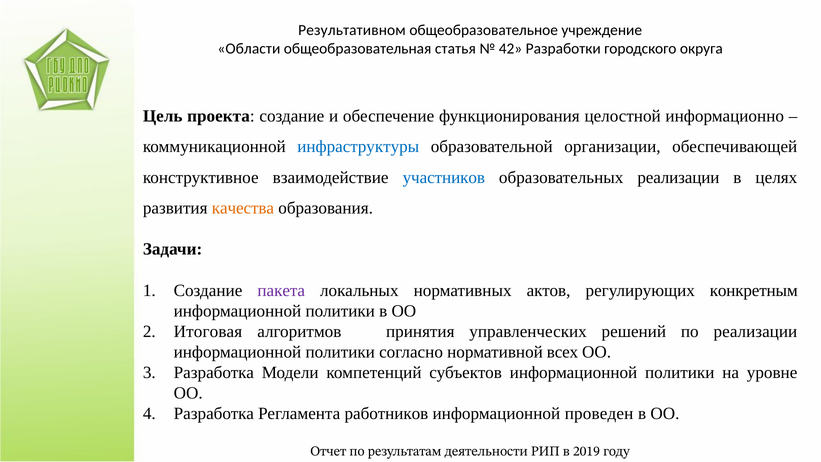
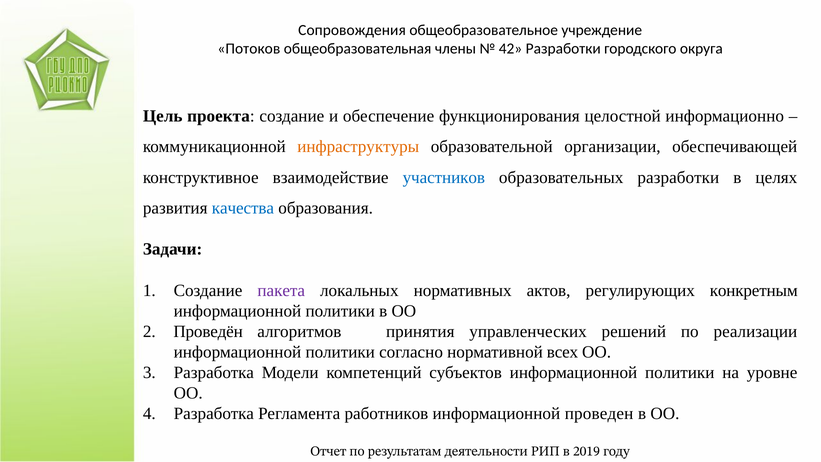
Результативном: Результативном -> Сопровождения
Области: Области -> Потоков
статья: статья -> члены
инфраструктуры colour: blue -> orange
образовательных реализации: реализации -> разработки
качества colour: orange -> blue
Итоговая: Итоговая -> Проведён
